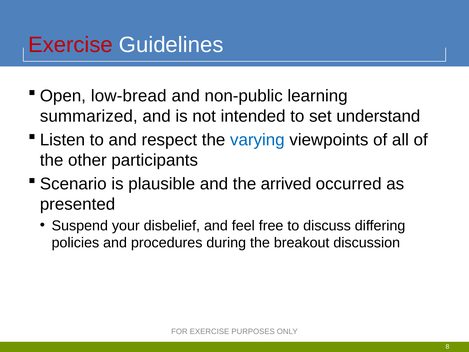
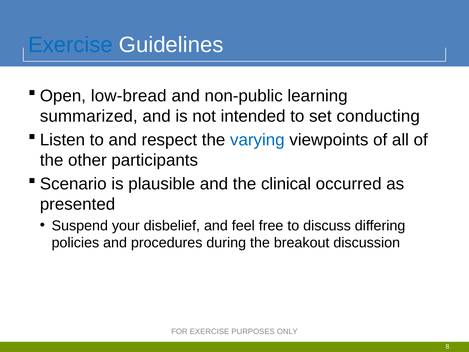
Exercise at (71, 45) colour: red -> blue
understand: understand -> conducting
arrived: arrived -> clinical
